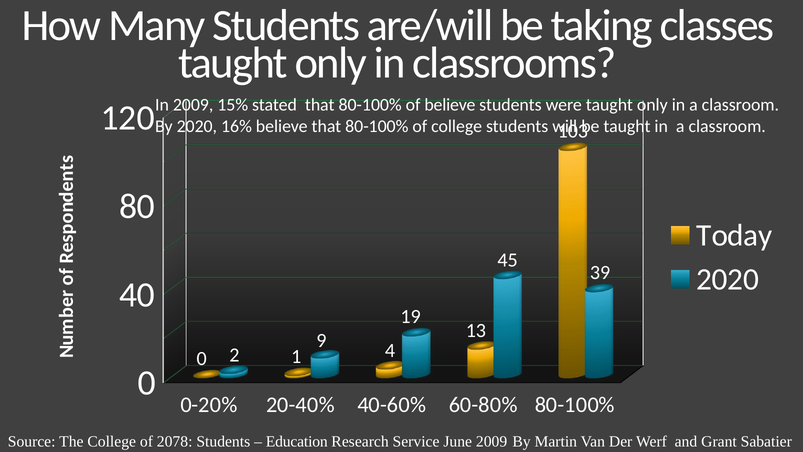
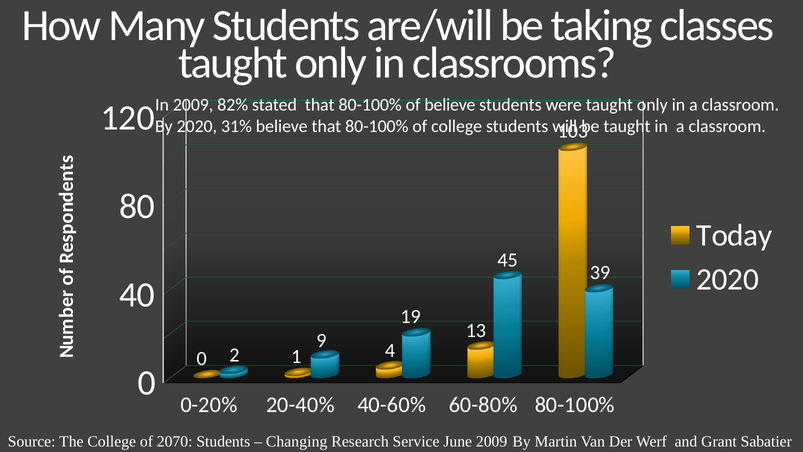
15%: 15% -> 82%
16%: 16% -> 31%
2078: 2078 -> 2070
Education: Education -> Changing
